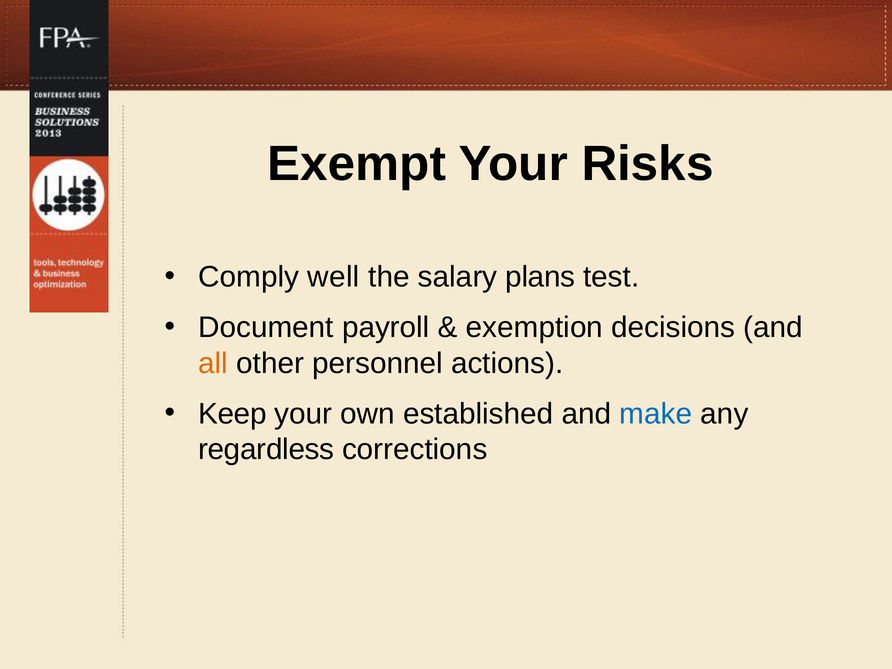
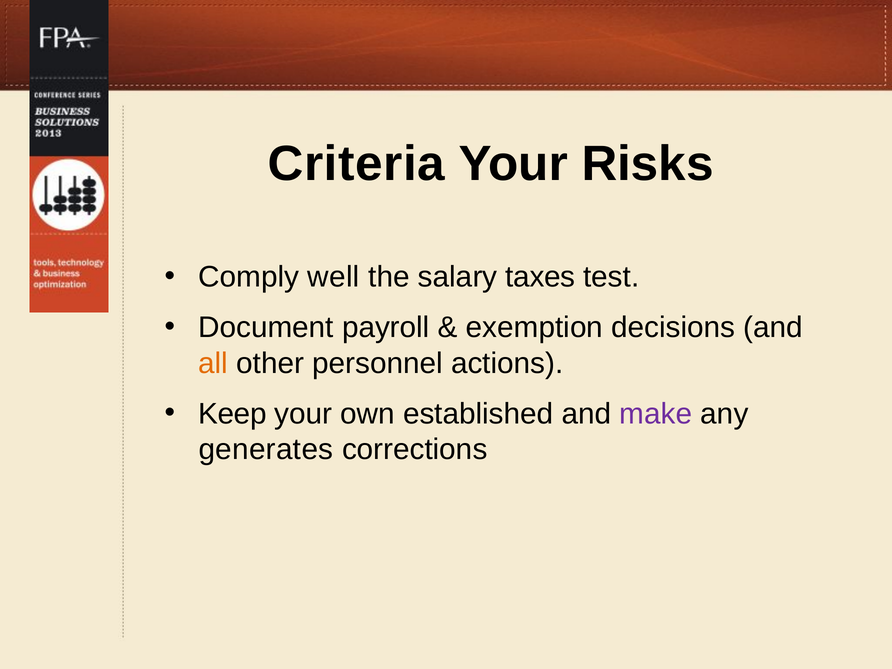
Exempt: Exempt -> Criteria
plans: plans -> taxes
make colour: blue -> purple
regardless: regardless -> generates
